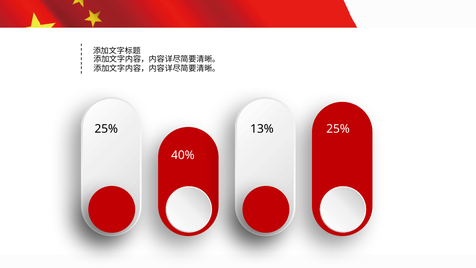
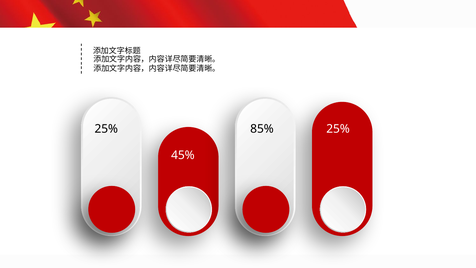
13%: 13% -> 85%
40%: 40% -> 45%
